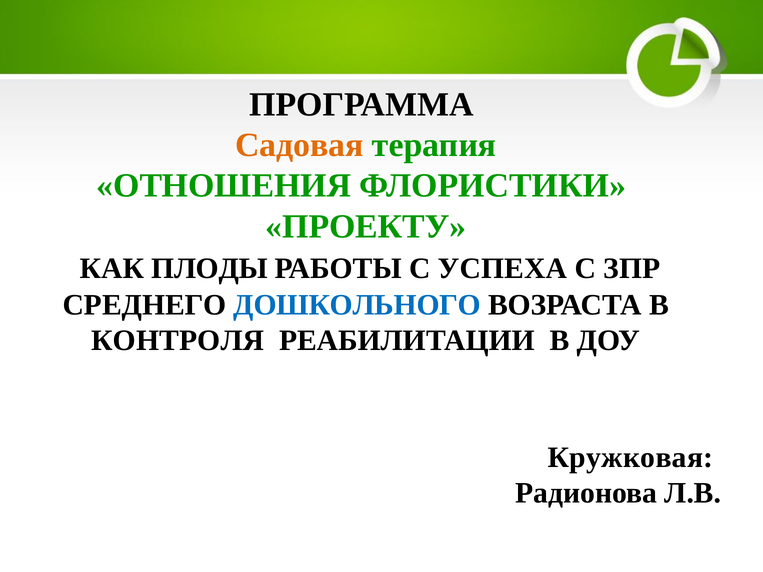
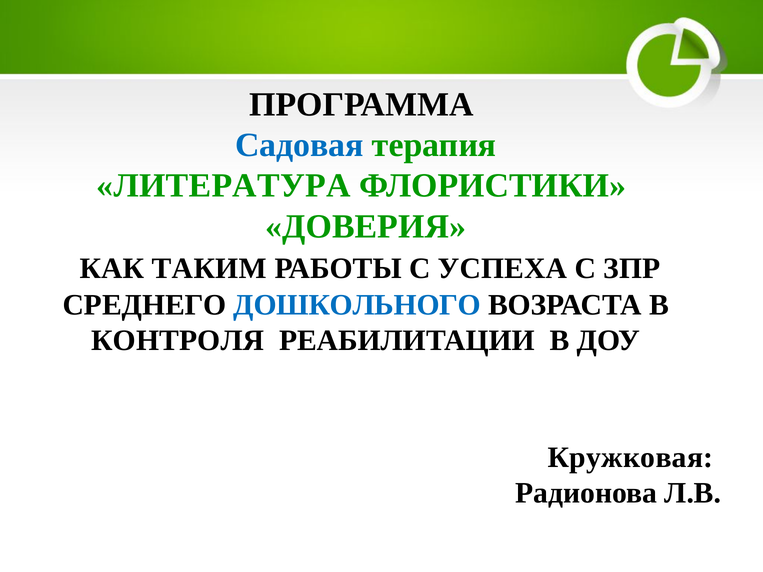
Садовая colour: orange -> blue
ОТНОШЕНИЯ: ОТНОШЕНИЯ -> ЛИТЕРАТУРА
ПРОЕКТУ: ПРОЕКТУ -> ДОВЕРИЯ
ПЛОДЫ: ПЛОДЫ -> ТАКИМ
